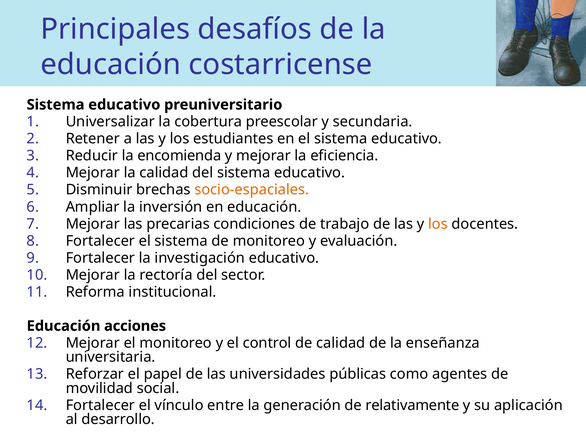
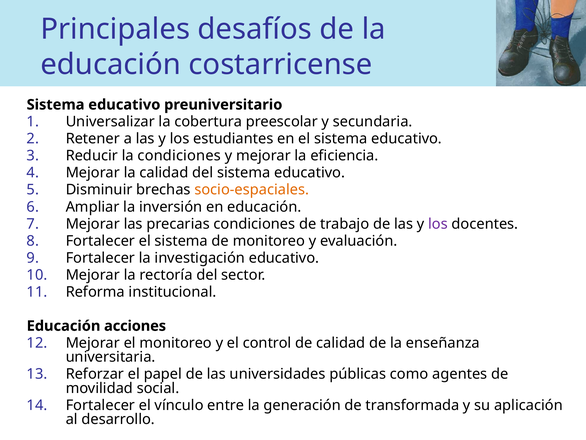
la encomienda: encomienda -> condiciones
los at (438, 224) colour: orange -> purple
relativamente: relativamente -> transformada
